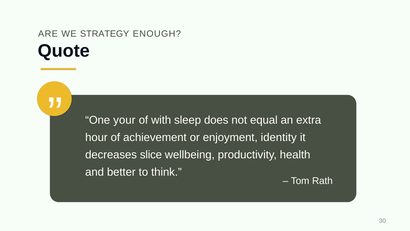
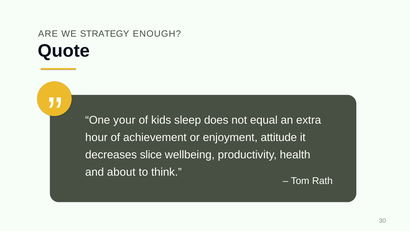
with: with -> kids
identity: identity -> attitude
better: better -> about
